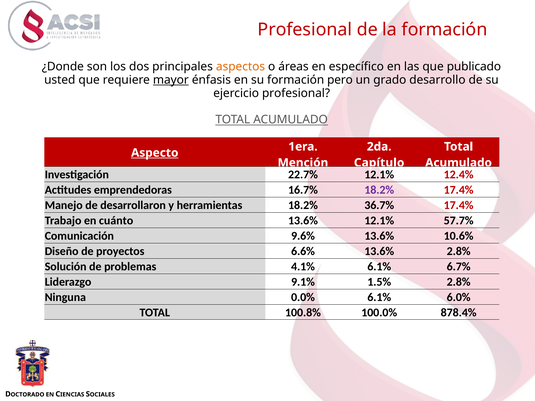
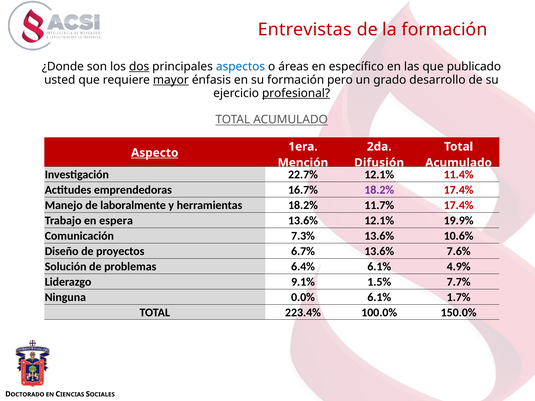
Profesional at (305, 30): Profesional -> Entrevistas
dos underline: none -> present
aspectos colour: orange -> blue
profesional at (296, 93) underline: none -> present
Capítulo: Capítulo -> Difusión
12.4%: 12.4% -> 11.4%
desarrollaron: desarrollaron -> laboralmente
36.7%: 36.7% -> 11.7%
cuánto: cuánto -> espera
57.7%: 57.7% -> 19.9%
9.6%: 9.6% -> 7.3%
6.6%: 6.6% -> 6.7%
13.6% 2.8%: 2.8% -> 7.6%
4.1%: 4.1% -> 6.4%
6.7%: 6.7% -> 4.9%
1.5% 2.8%: 2.8% -> 7.7%
6.0%: 6.0% -> 1.7%
100.8%: 100.8% -> 223.4%
878.4%: 878.4% -> 150.0%
